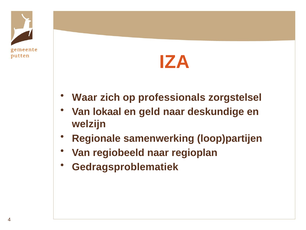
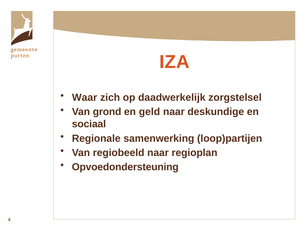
professionals: professionals -> daadwerkelijk
lokaal: lokaal -> grond
welzijn: welzijn -> sociaal
Gedragsproblematiek: Gedragsproblematiek -> Opvoedondersteuning
